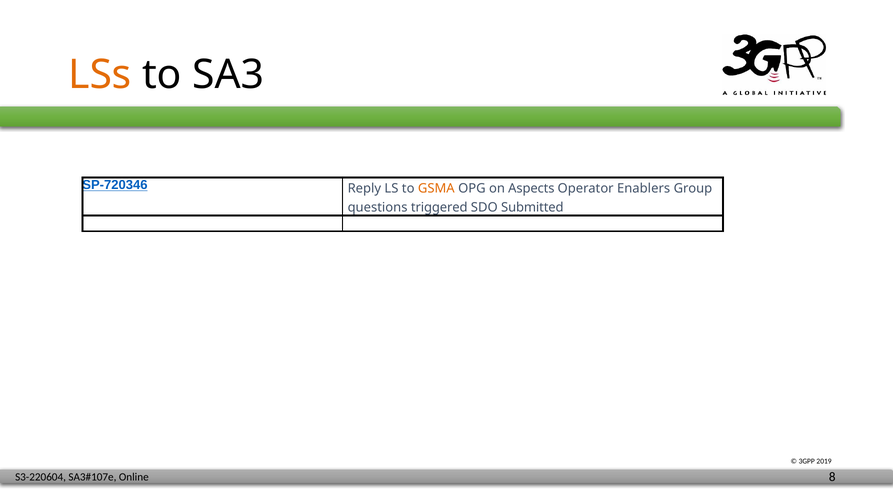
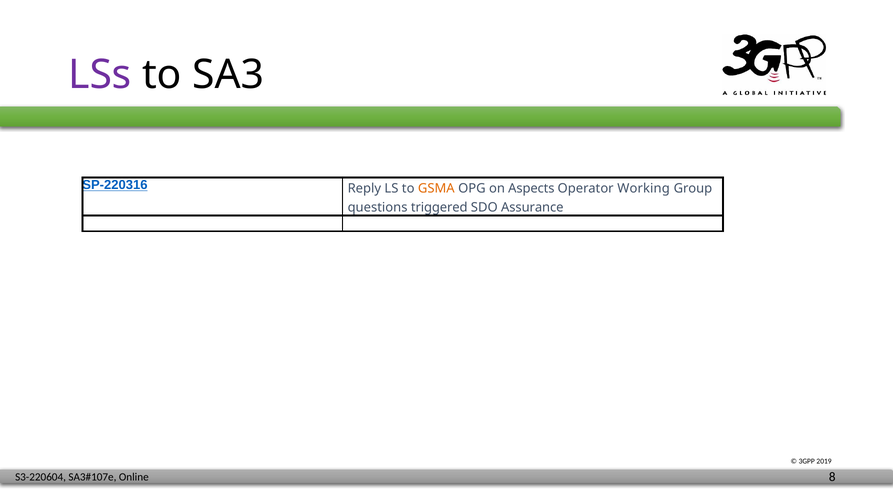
LSs colour: orange -> purple
SP-720346: SP-720346 -> SP-220316
Enablers: Enablers -> Working
Submitted: Submitted -> Assurance
